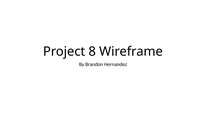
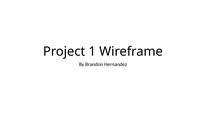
8: 8 -> 1
